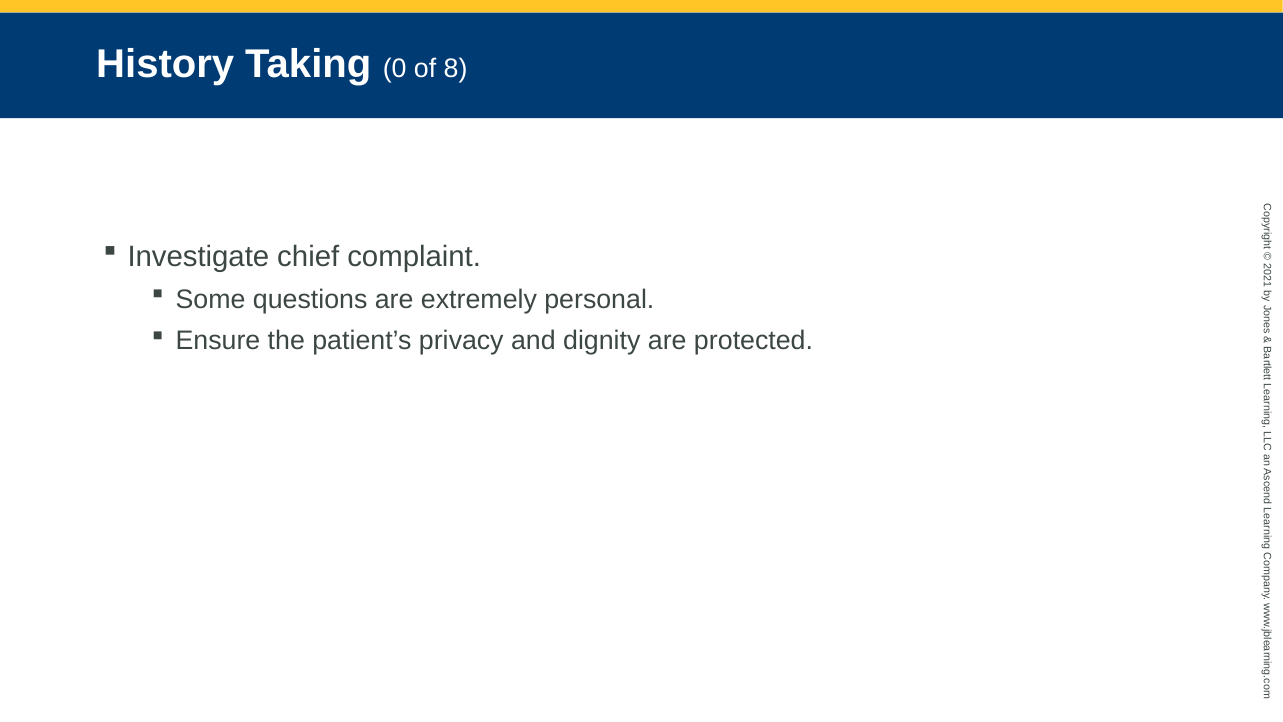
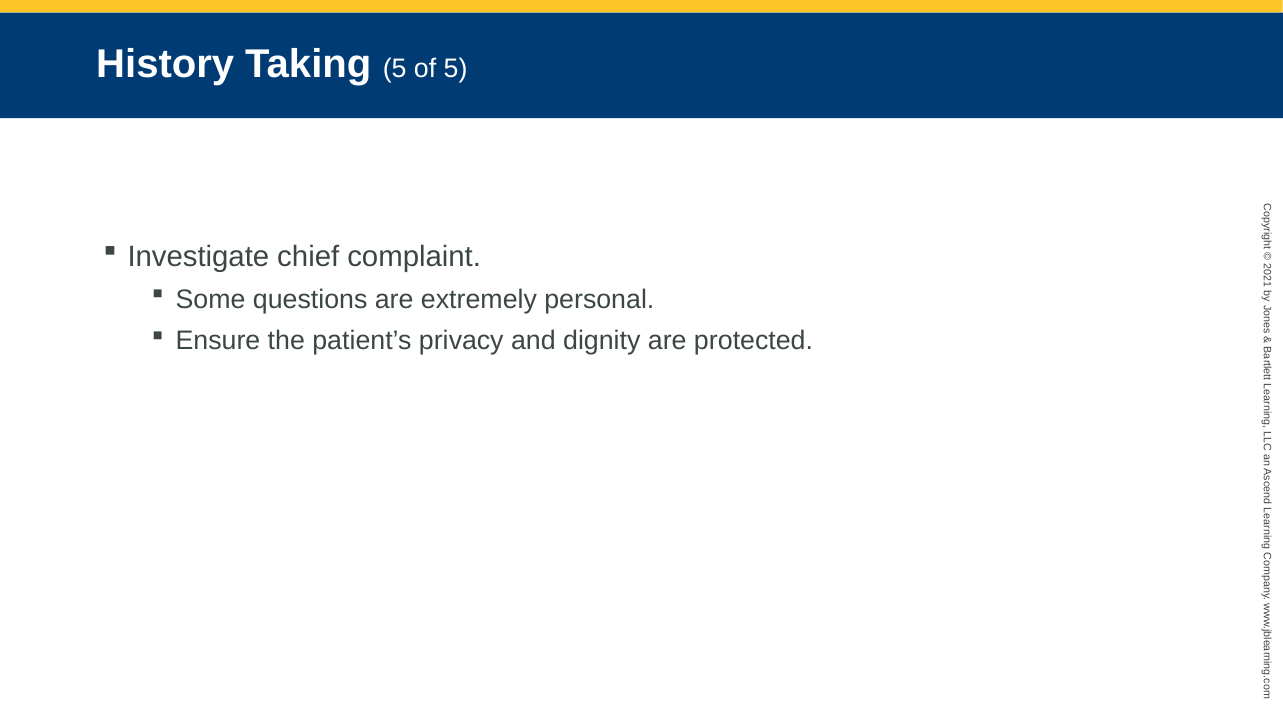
Taking 0: 0 -> 5
of 8: 8 -> 5
